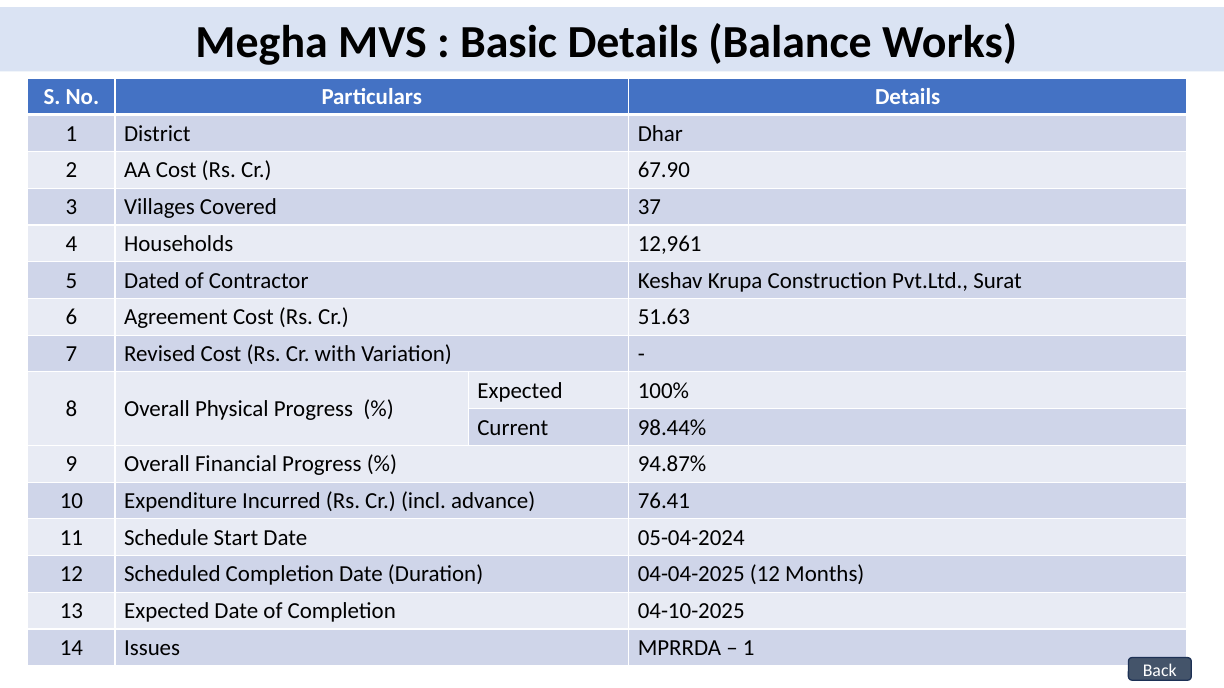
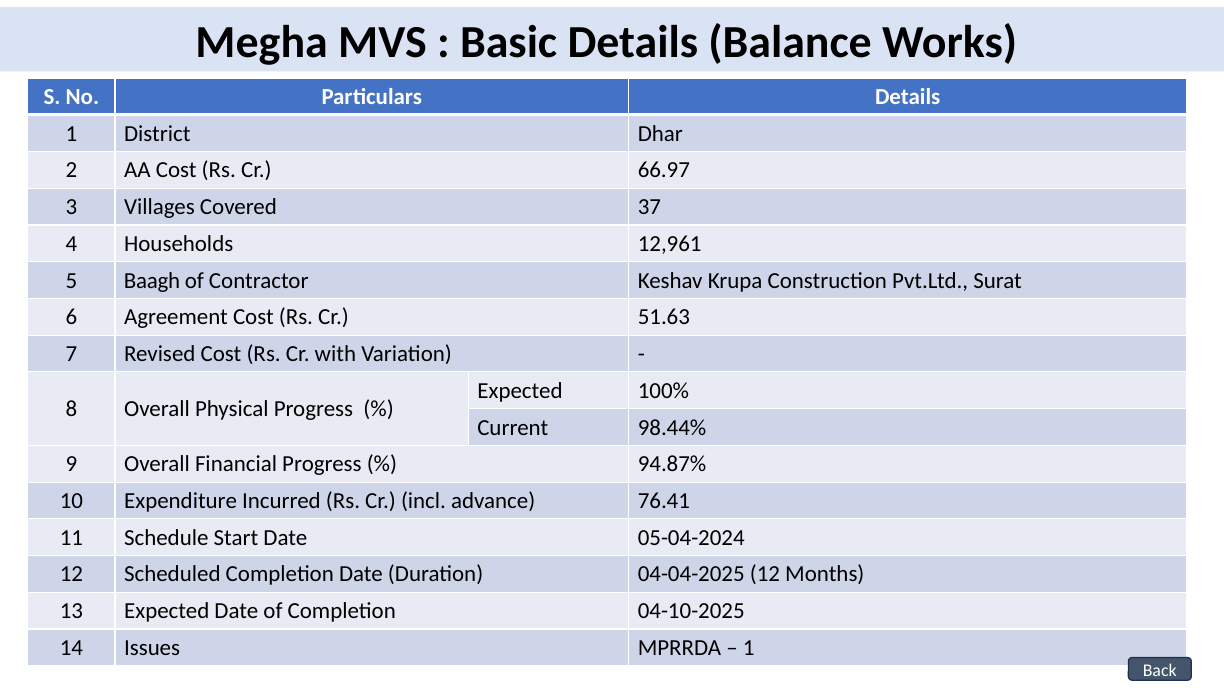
67.90: 67.90 -> 66.97
Dated: Dated -> Baagh
